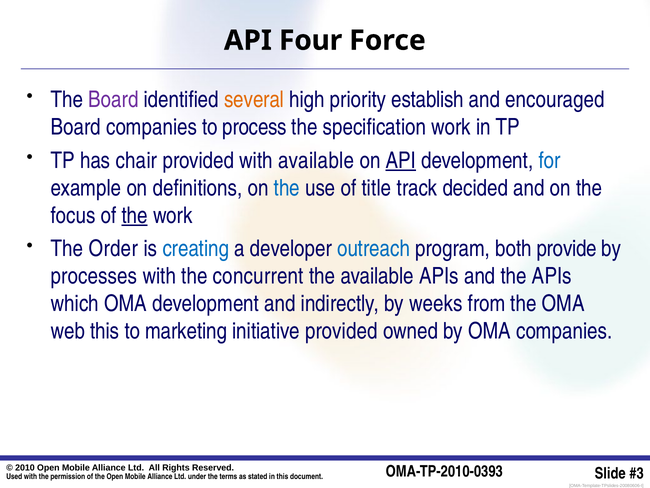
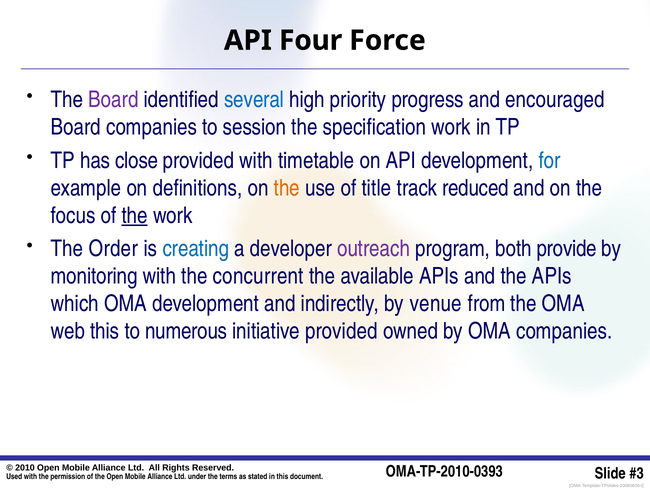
several colour: orange -> blue
establish: establish -> progress
process: process -> session
chair: chair -> close
with available: available -> timetable
API at (401, 160) underline: present -> none
the at (287, 188) colour: blue -> orange
decided: decided -> reduced
outreach colour: blue -> purple
processes: processes -> monitoring
weeks: weeks -> venue
marketing: marketing -> numerous
